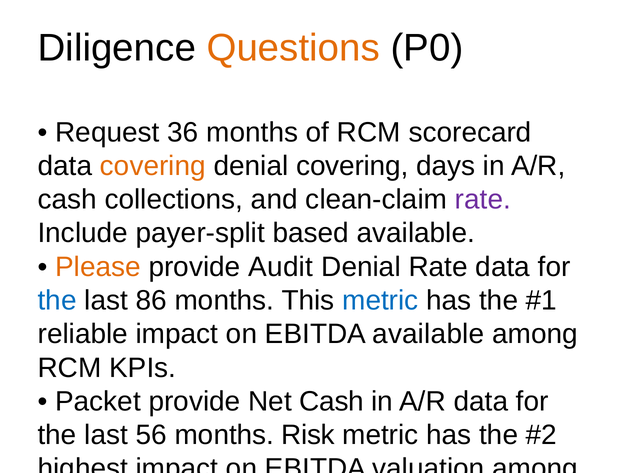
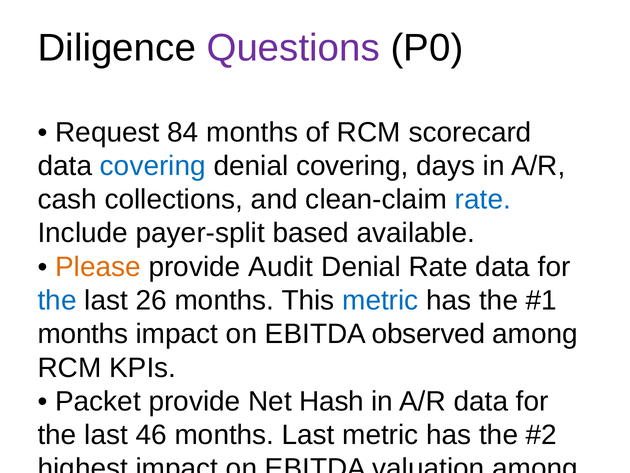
Questions colour: orange -> purple
Request 36: 36 -> 84
covering at (153, 166) colour: orange -> blue
rate at (483, 199) colour: purple -> blue
86: 86 -> 26
reliable at (83, 334): reliable -> months
EBITDA available: available -> observed
Net Cash: Cash -> Hash
56: 56 -> 46
months Risk: Risk -> Last
